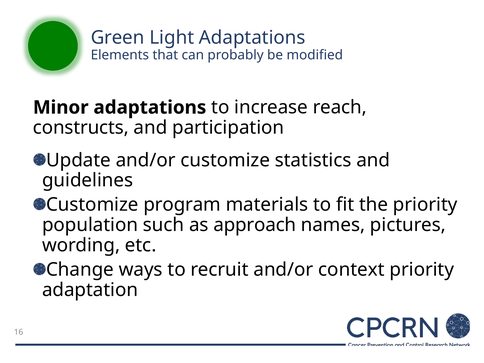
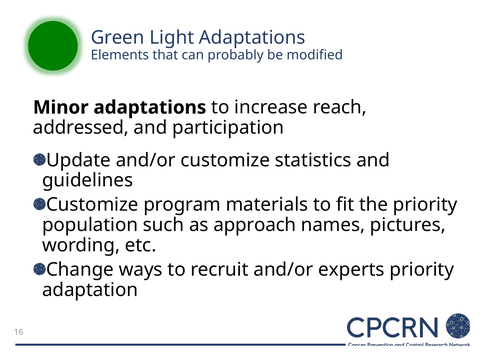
constructs: constructs -> addressed
context: context -> experts
